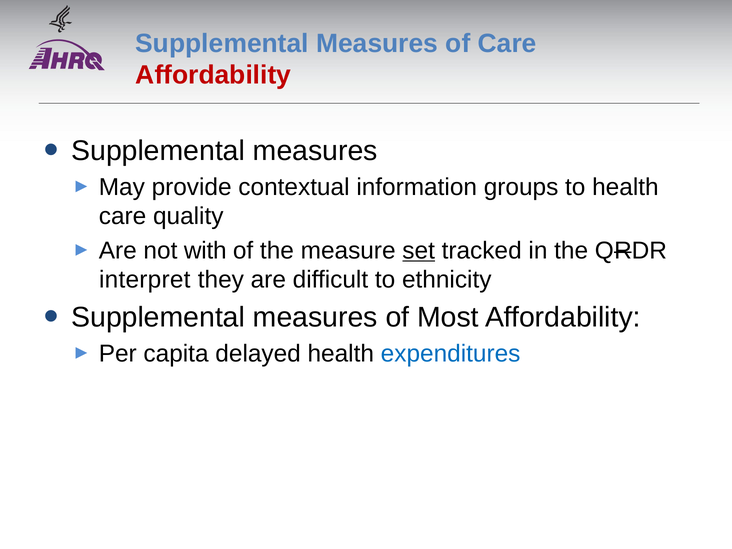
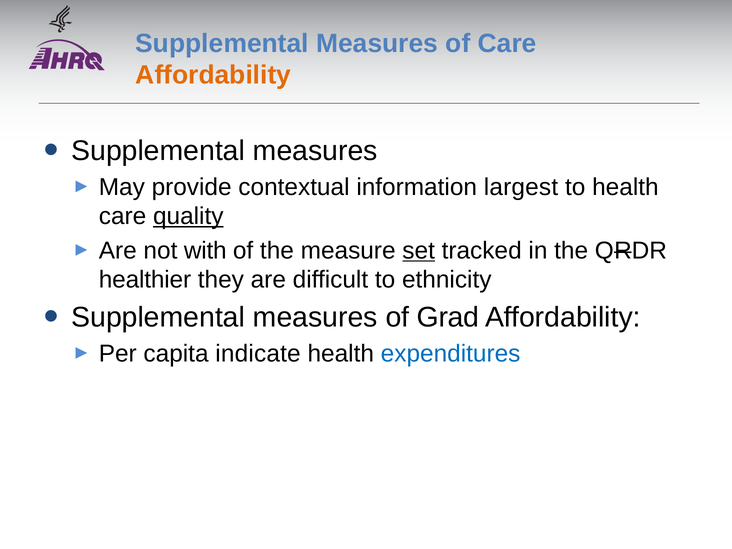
Affordability at (213, 75) colour: red -> orange
groups: groups -> largest
quality underline: none -> present
interpret: interpret -> healthier
Most: Most -> Grad
delayed: delayed -> indicate
